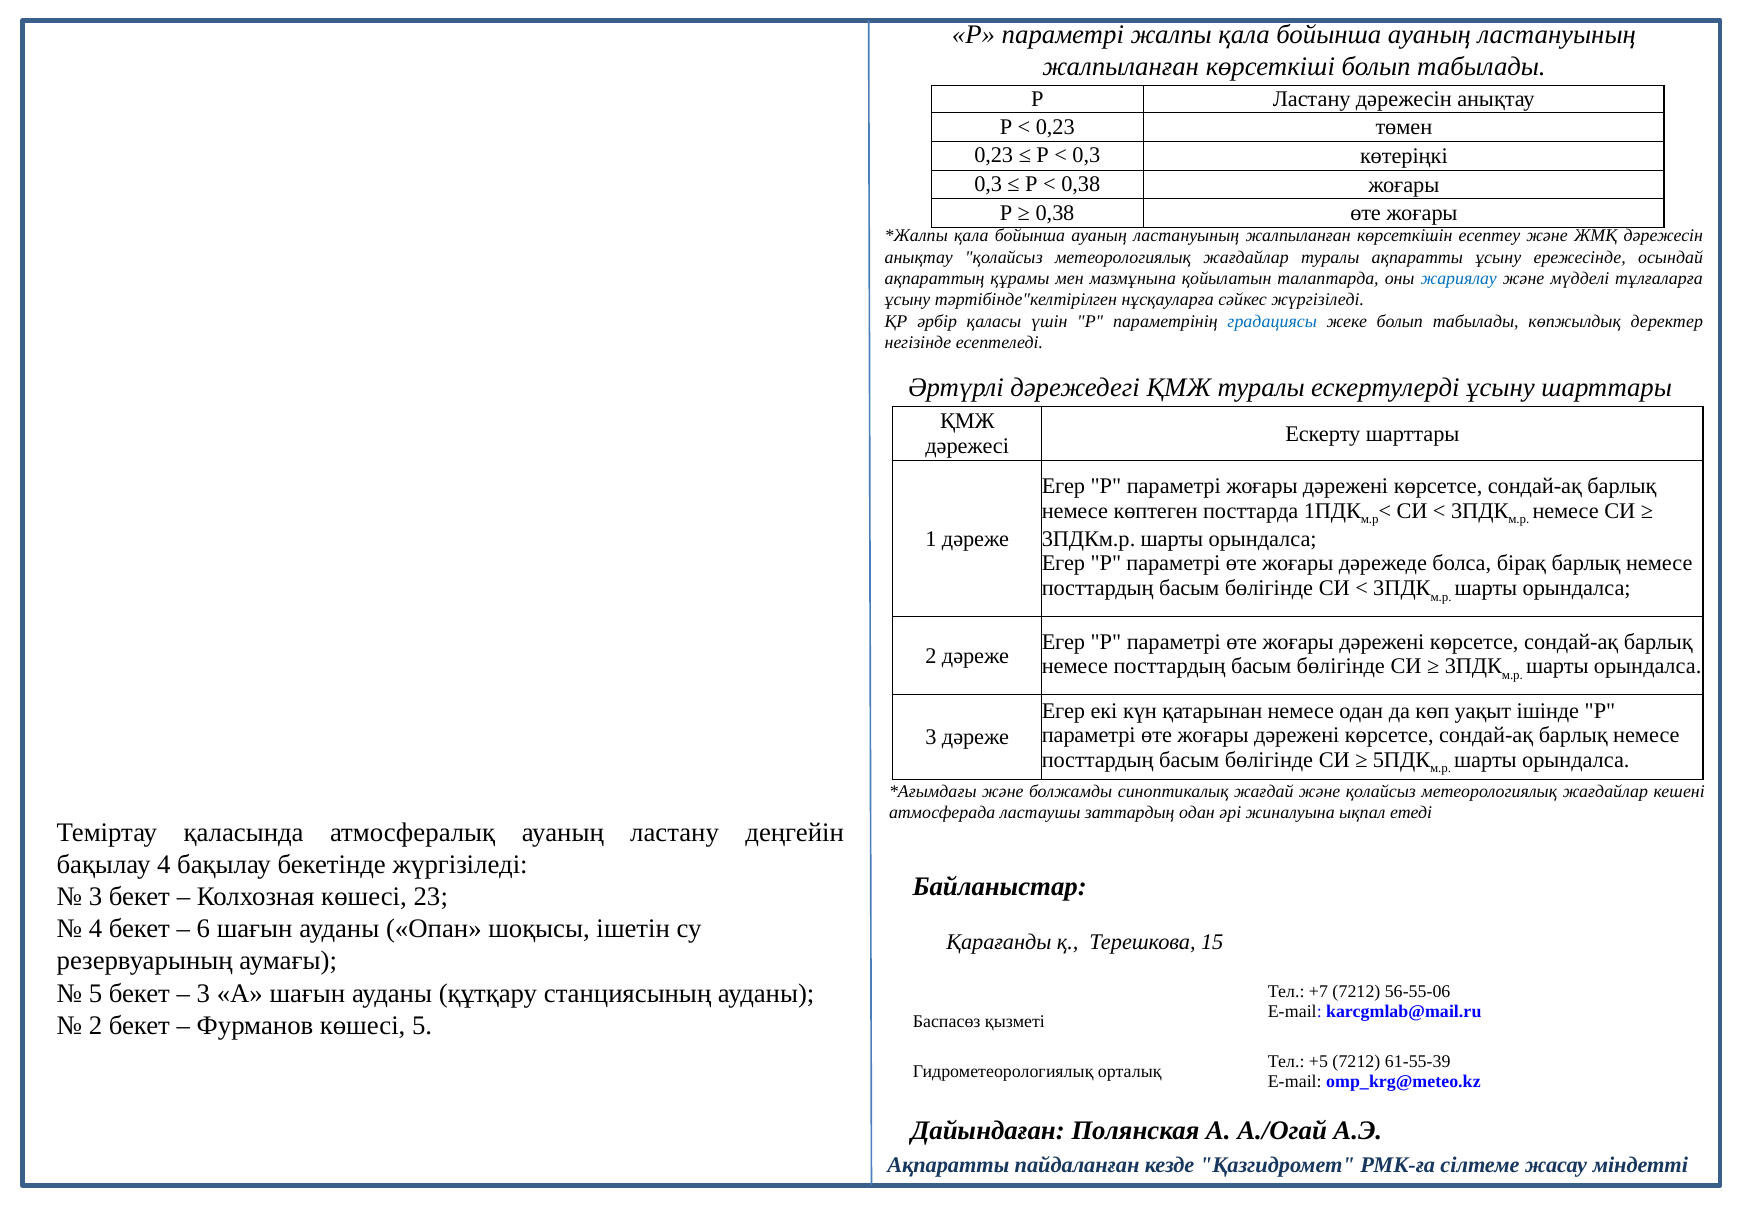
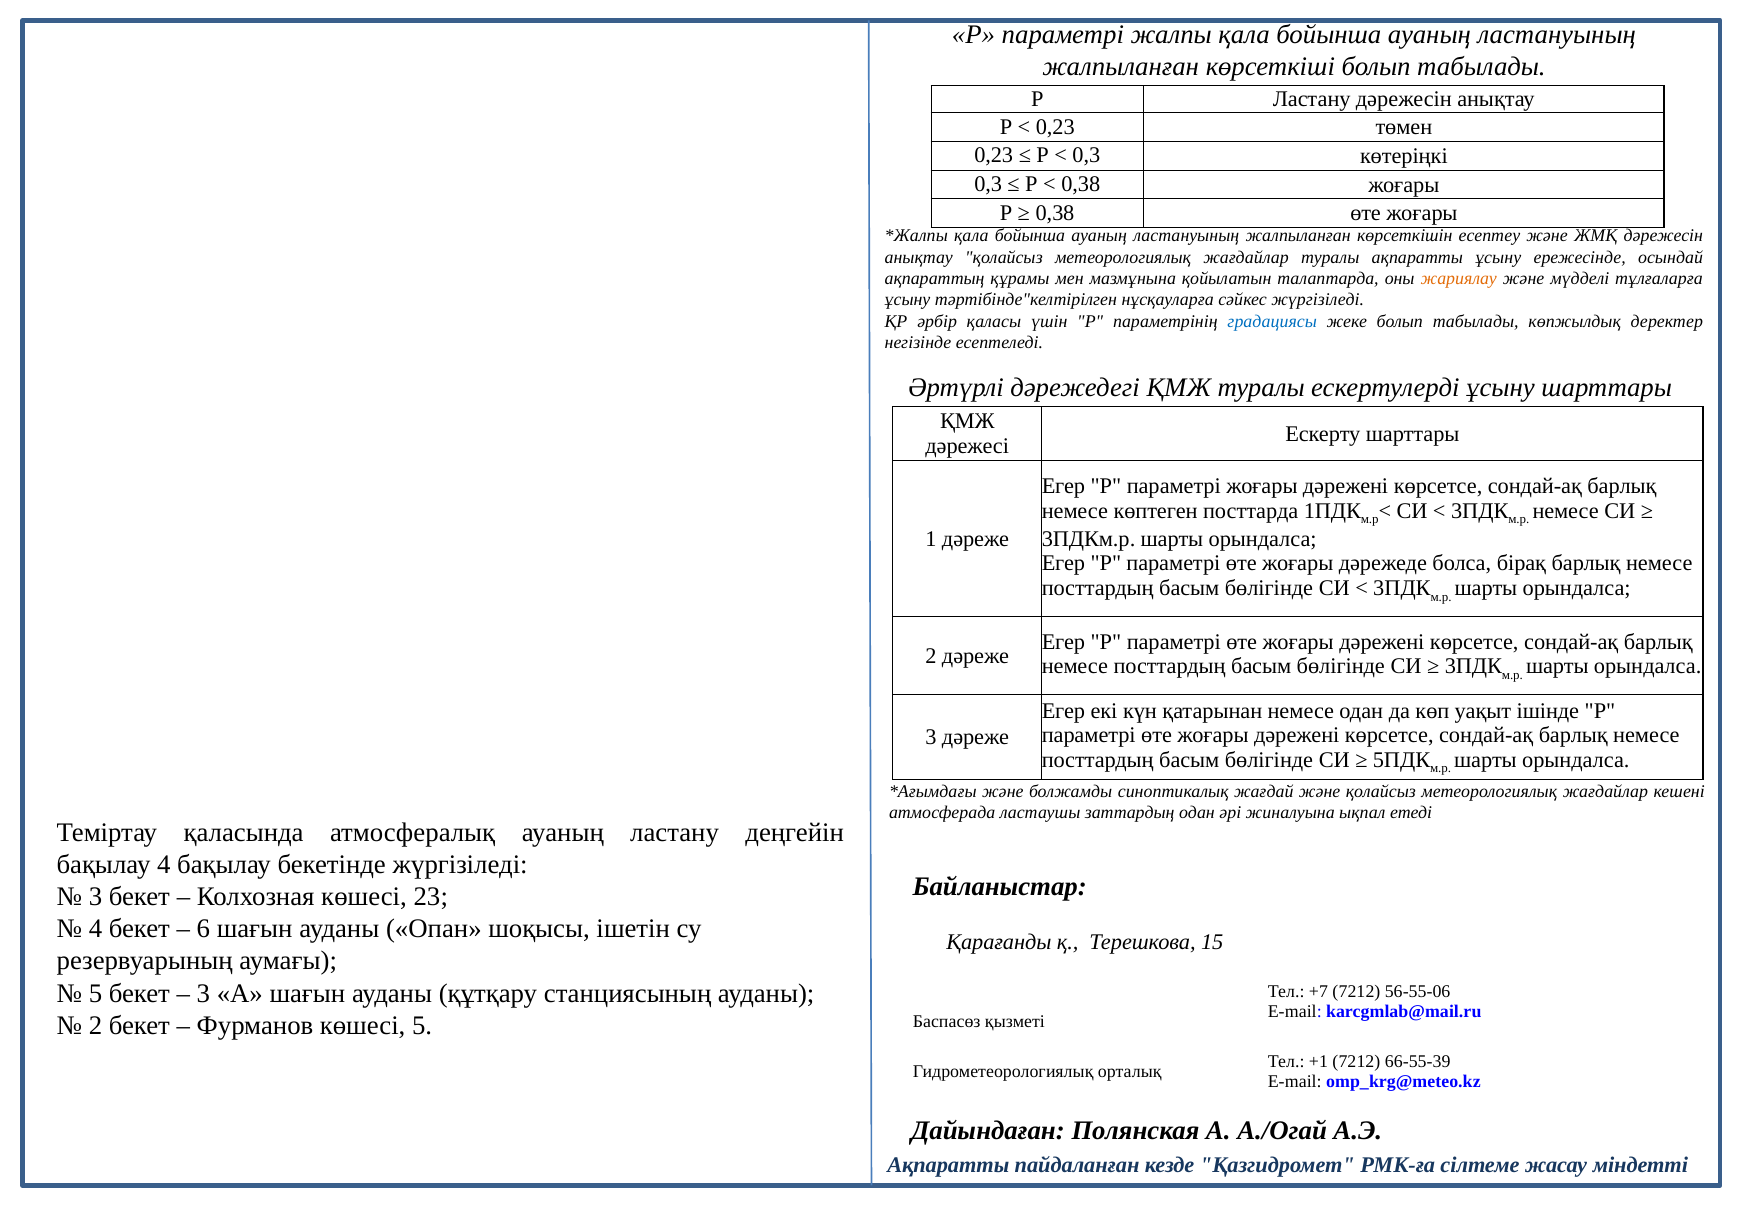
жариялау colour: blue -> orange
+5: +5 -> +1
61-55-39: 61-55-39 -> 66-55-39
